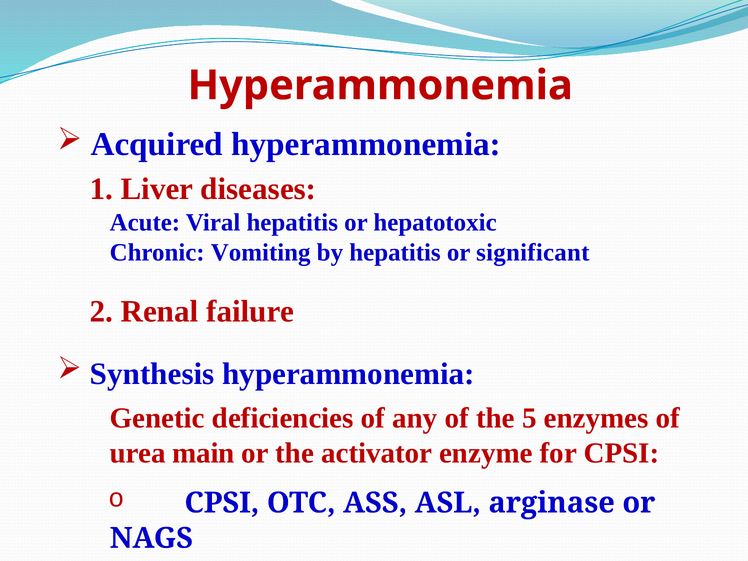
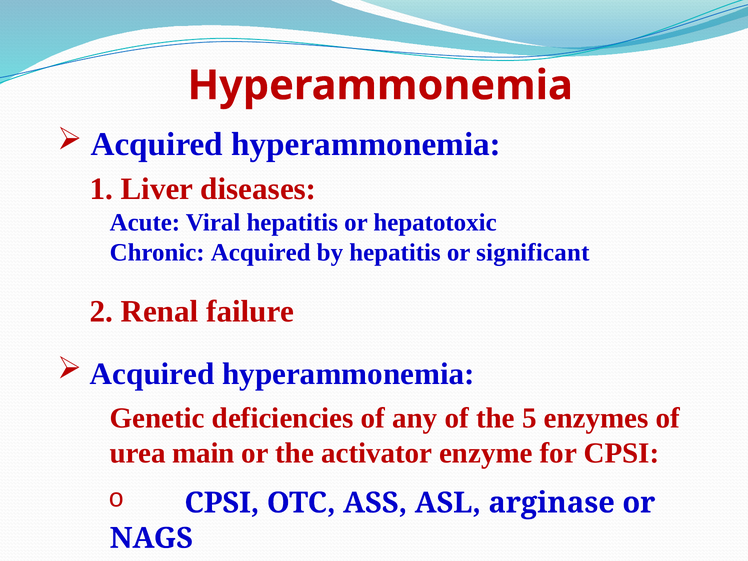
Chronic Vomiting: Vomiting -> Acquired
Synthesis at (152, 374): Synthesis -> Acquired
